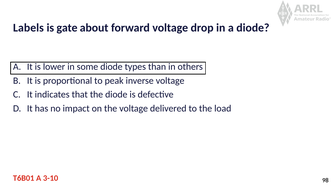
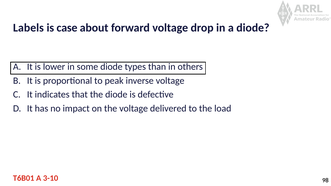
gate: gate -> case
